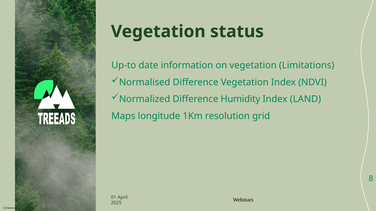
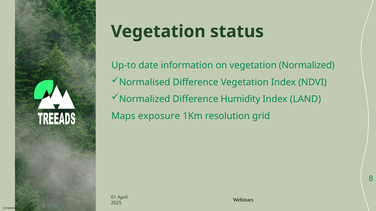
vegetation Limitations: Limitations -> Normalized
longitude: longitude -> exposure
